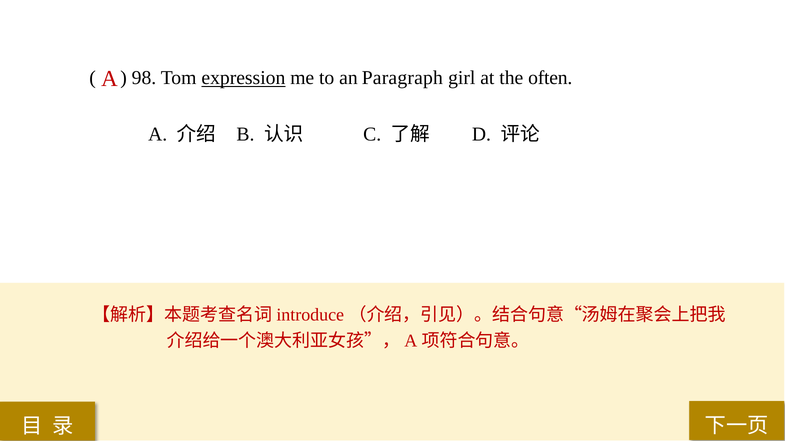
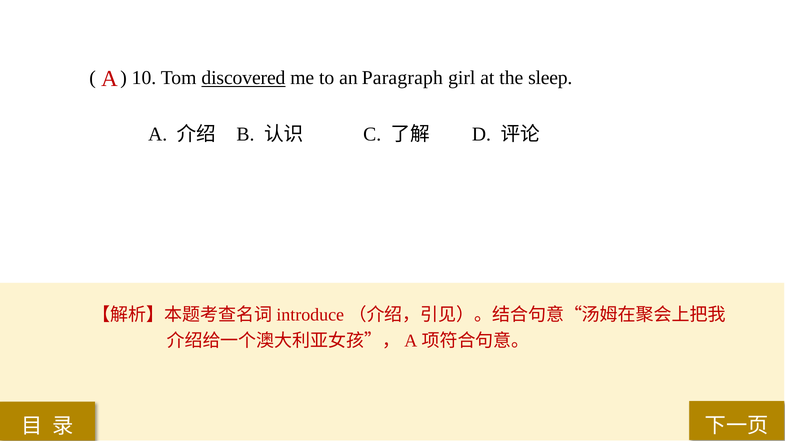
98: 98 -> 10
expression: expression -> discovered
often: often -> sleep
